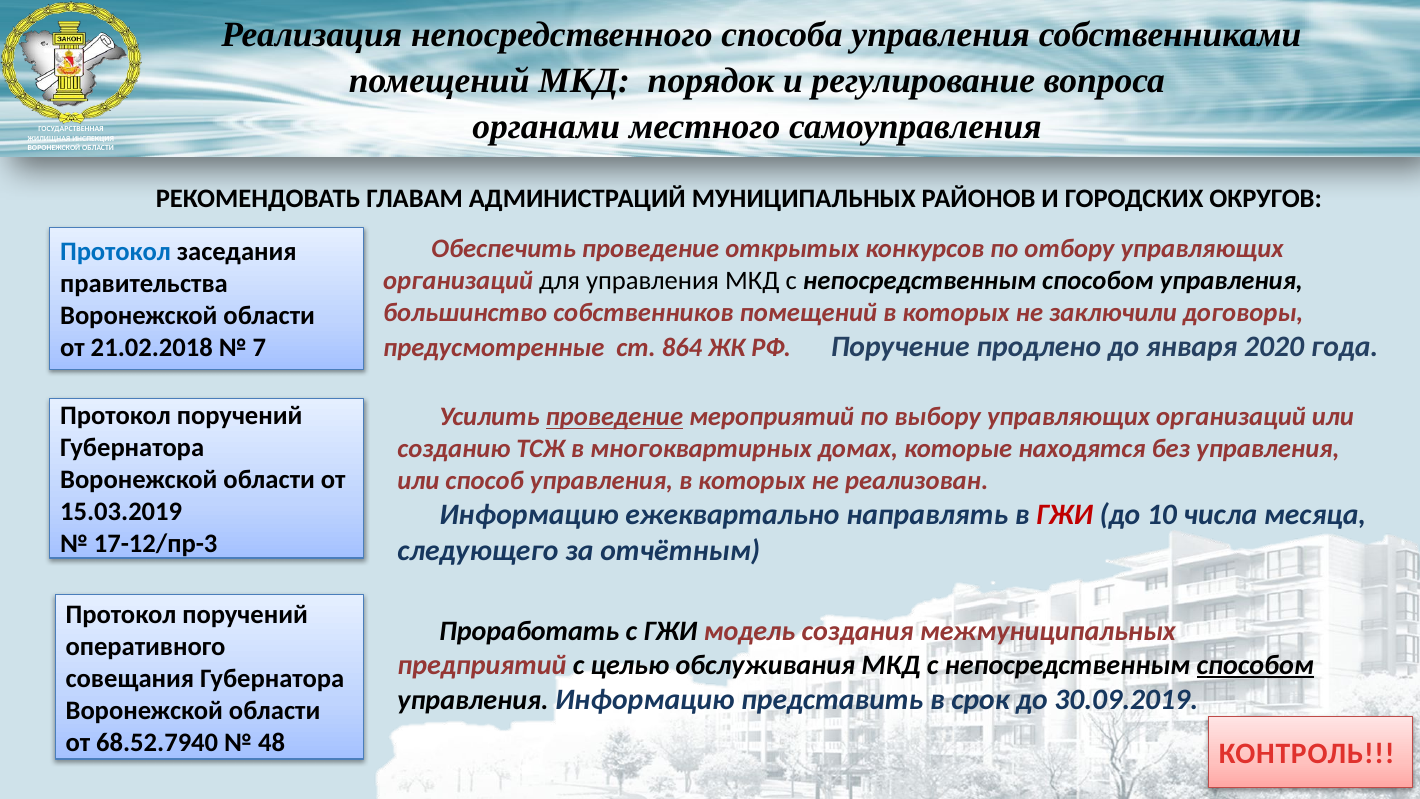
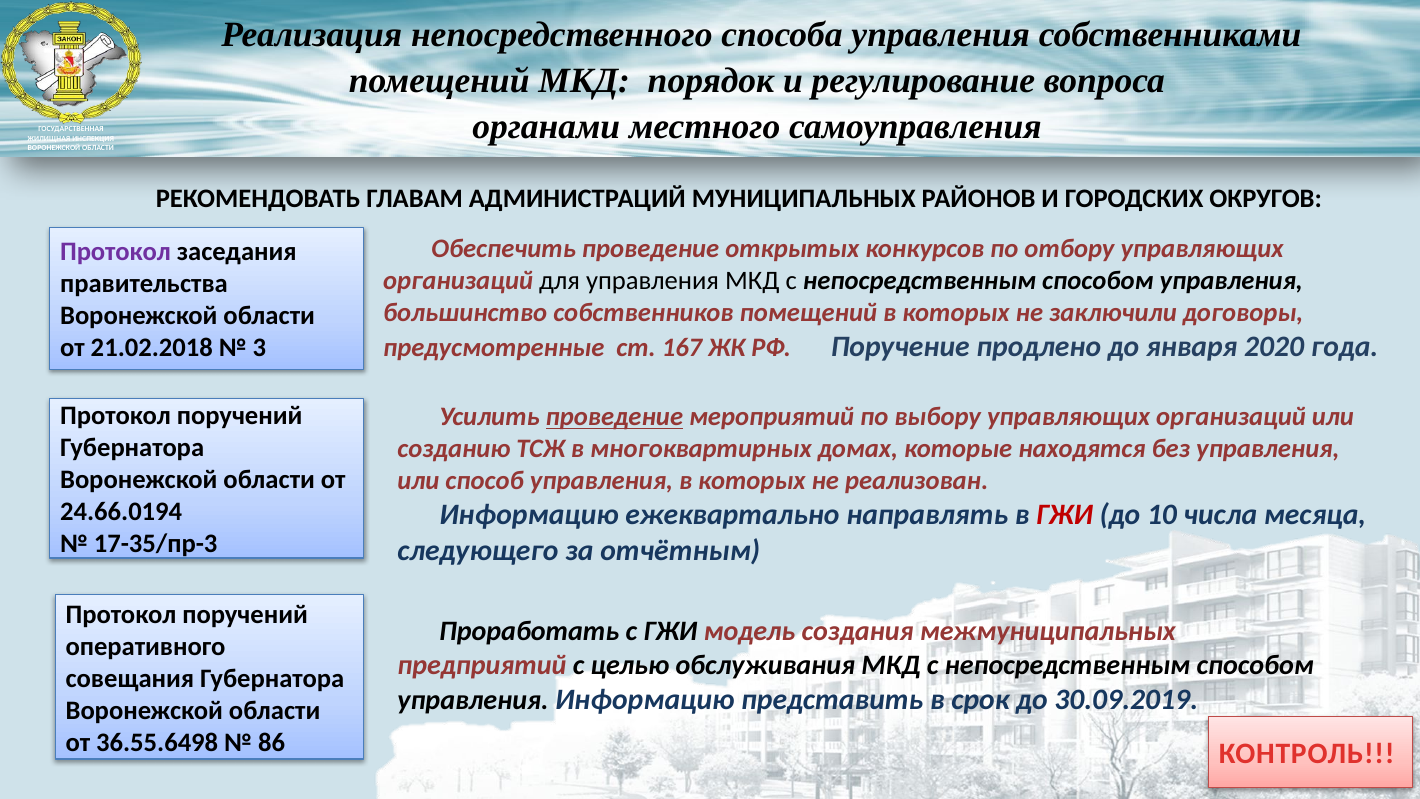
Протокол at (116, 252) colour: blue -> purple
864: 864 -> 167
7: 7 -> 3
15.03.2019: 15.03.2019 -> 24.66.0194
17-12/пр-3: 17-12/пр-3 -> 17-35/пр-3
способом at (1255, 665) underline: present -> none
68.52.7940: 68.52.7940 -> 36.55.6498
48: 48 -> 86
